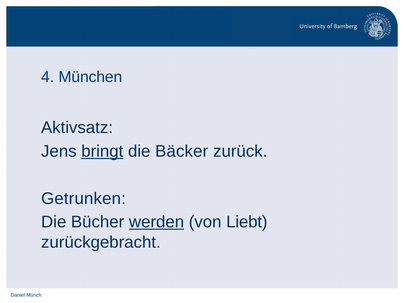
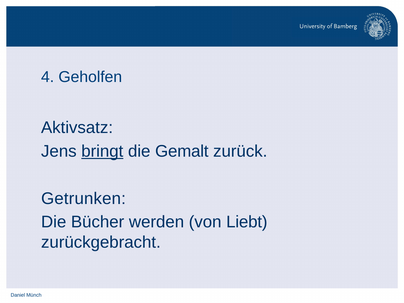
München: München -> Geholfen
Bäcker: Bäcker -> Gemalt
werden underline: present -> none
